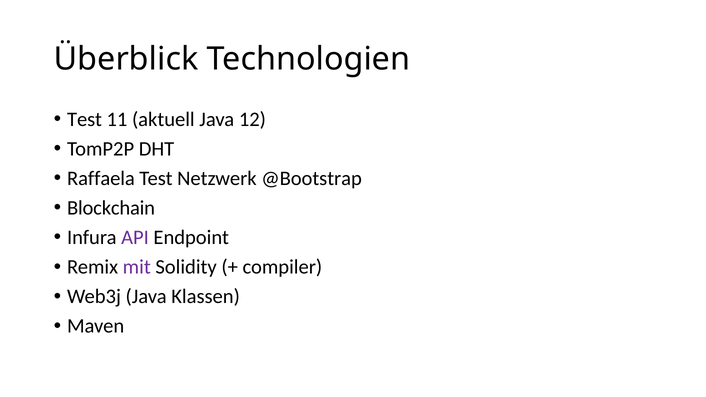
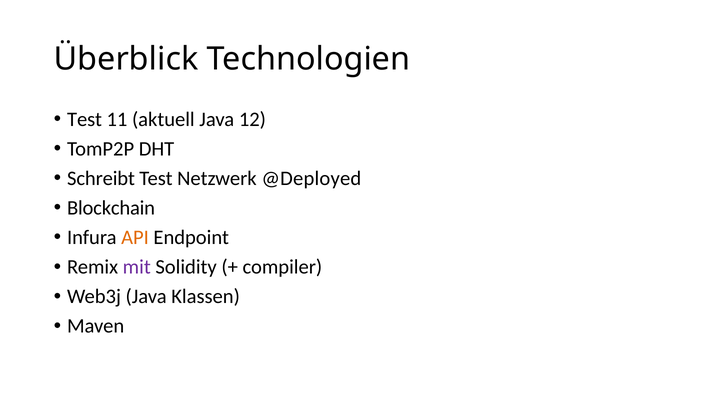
Raffaela: Raffaela -> Schreibt
@Bootstrap: @Bootstrap -> @Deployed
API colour: purple -> orange
